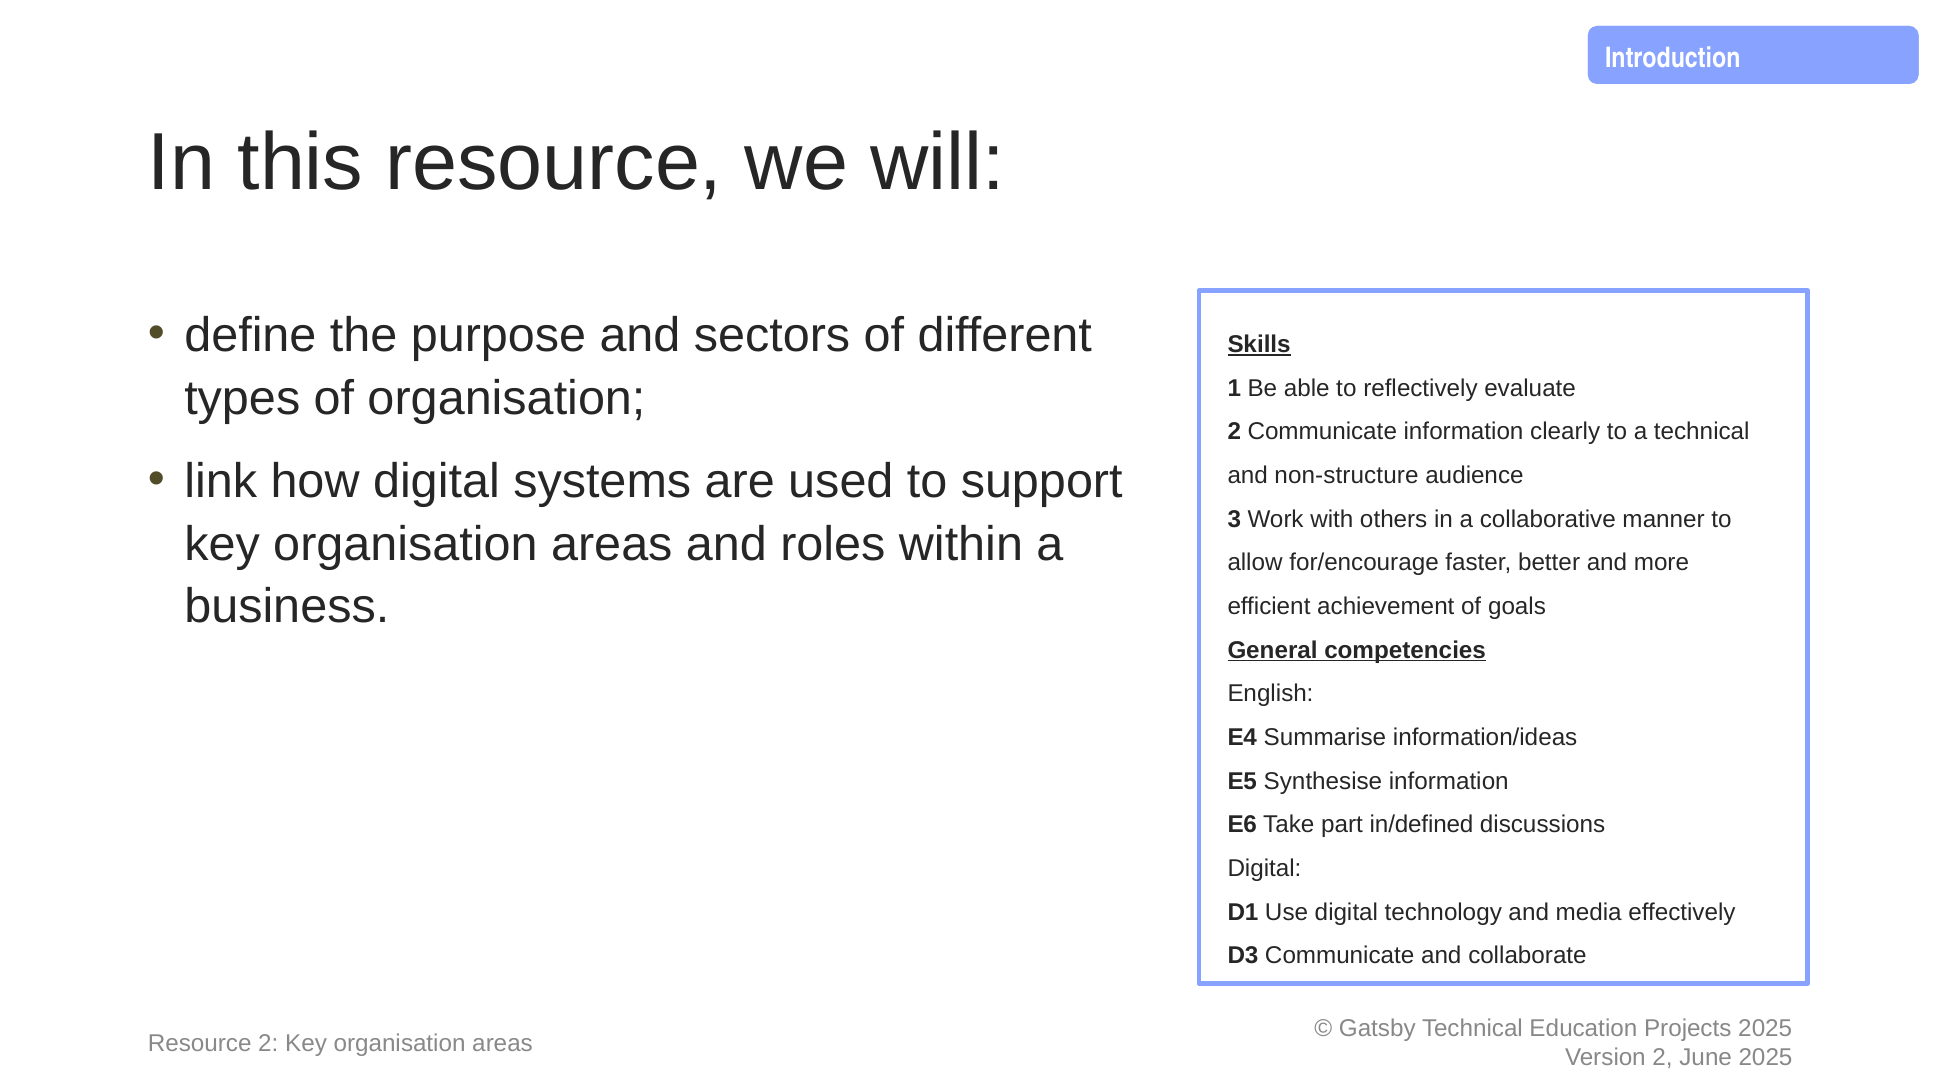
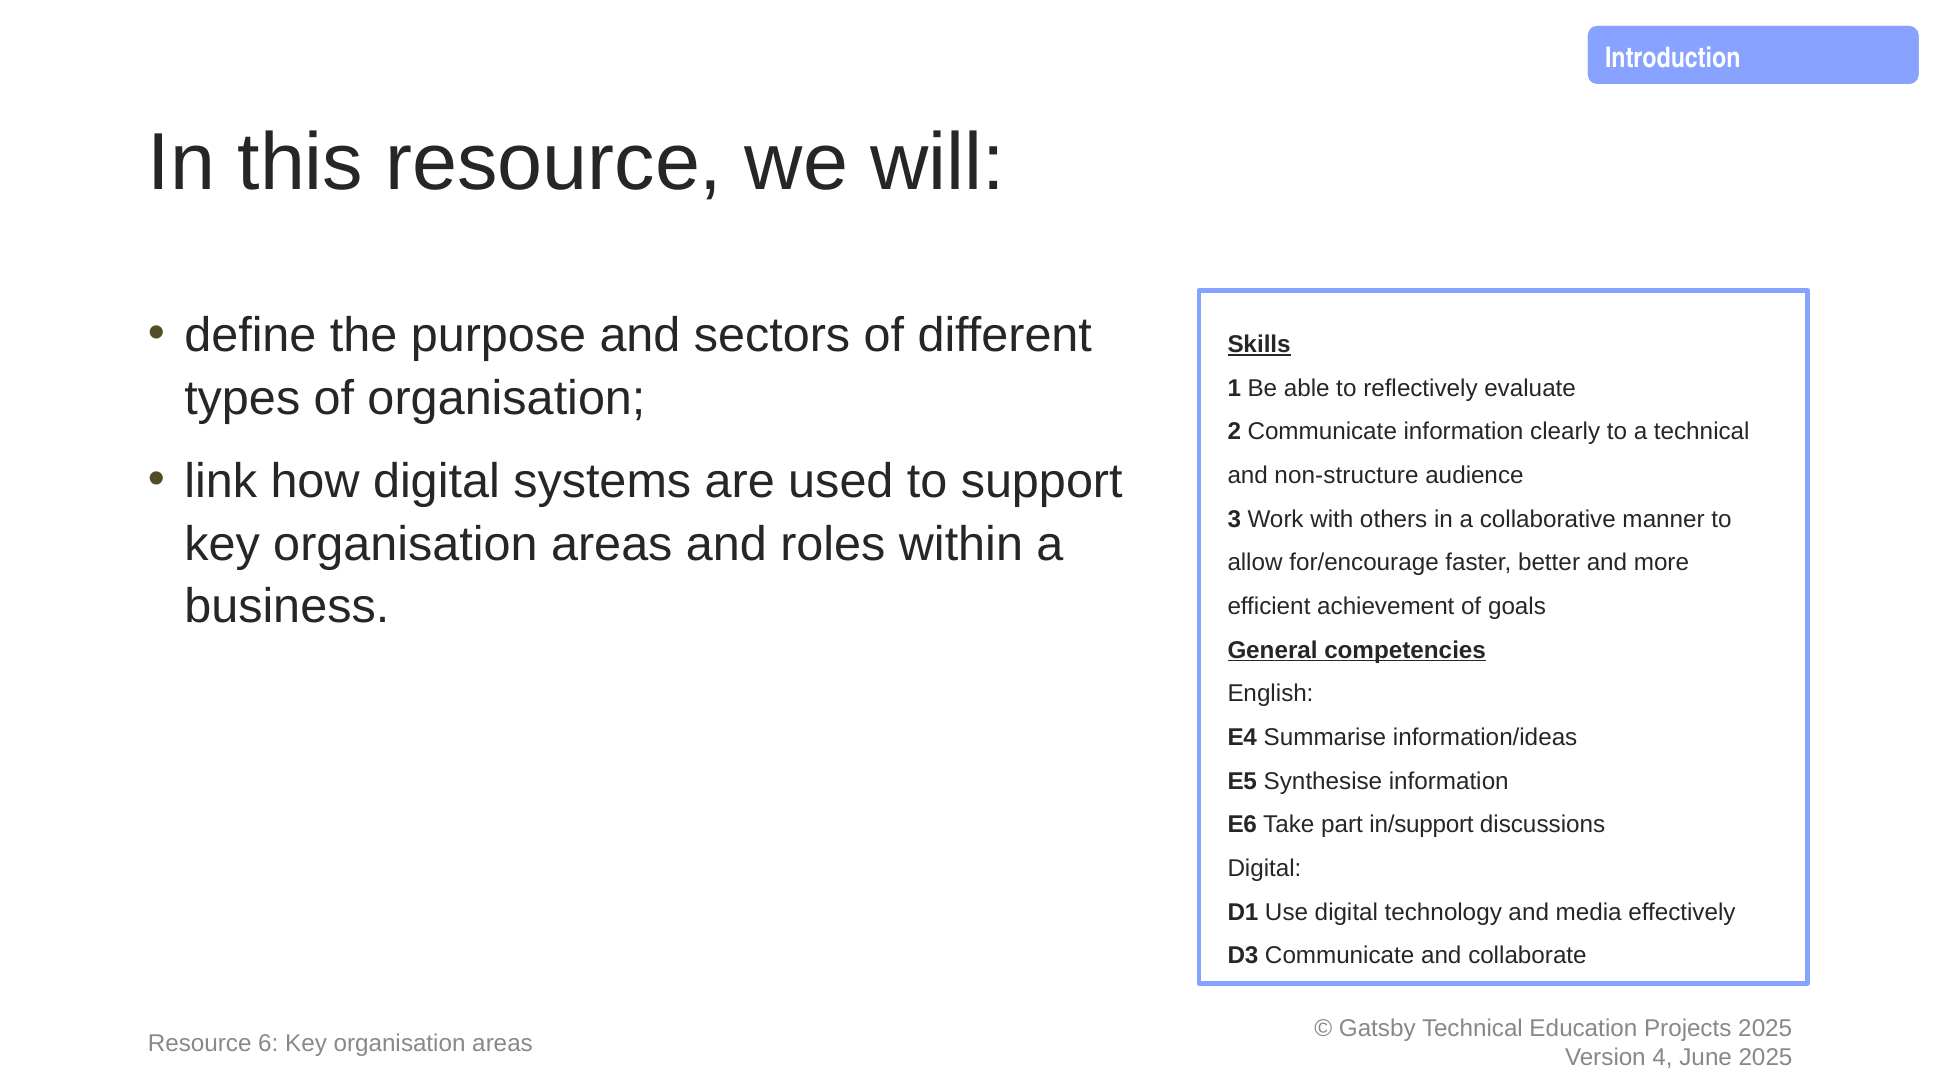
in/defined: in/defined -> in/support
Resource 2: 2 -> 6
2 at (1663, 1057): 2 -> 4
